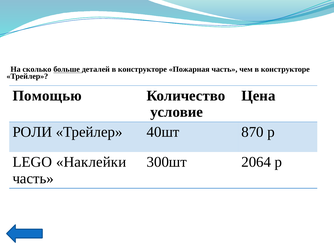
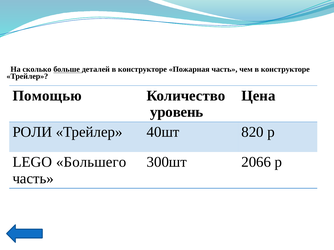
условие: условие -> уровень
870: 870 -> 820
Наклейки: Наклейки -> Большего
2064: 2064 -> 2066
